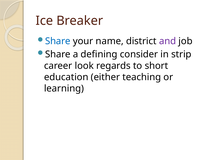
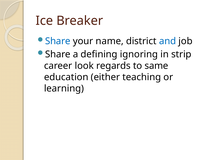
and colour: purple -> blue
consider: consider -> ignoring
short: short -> same
